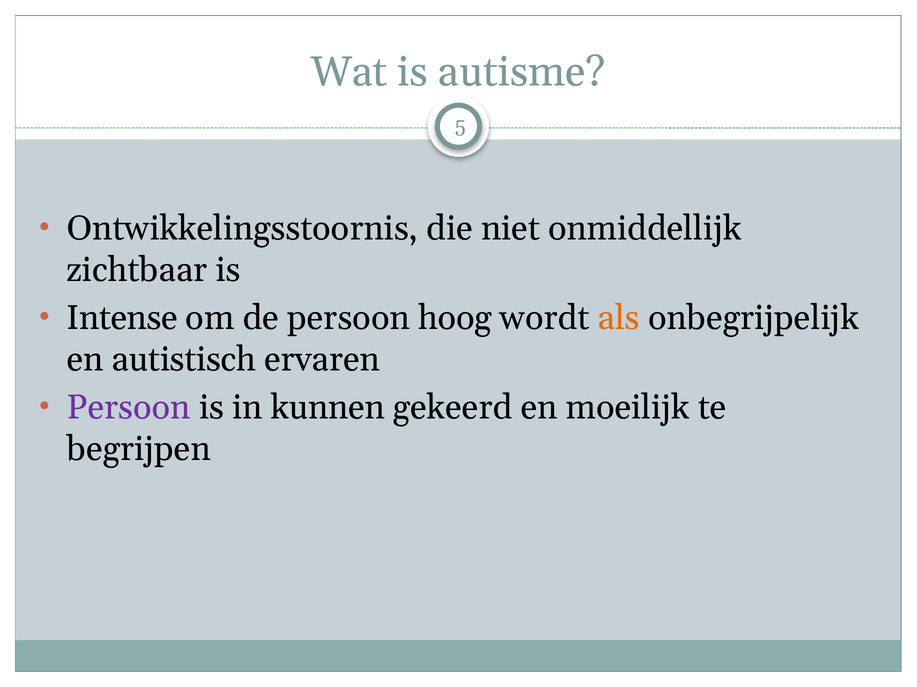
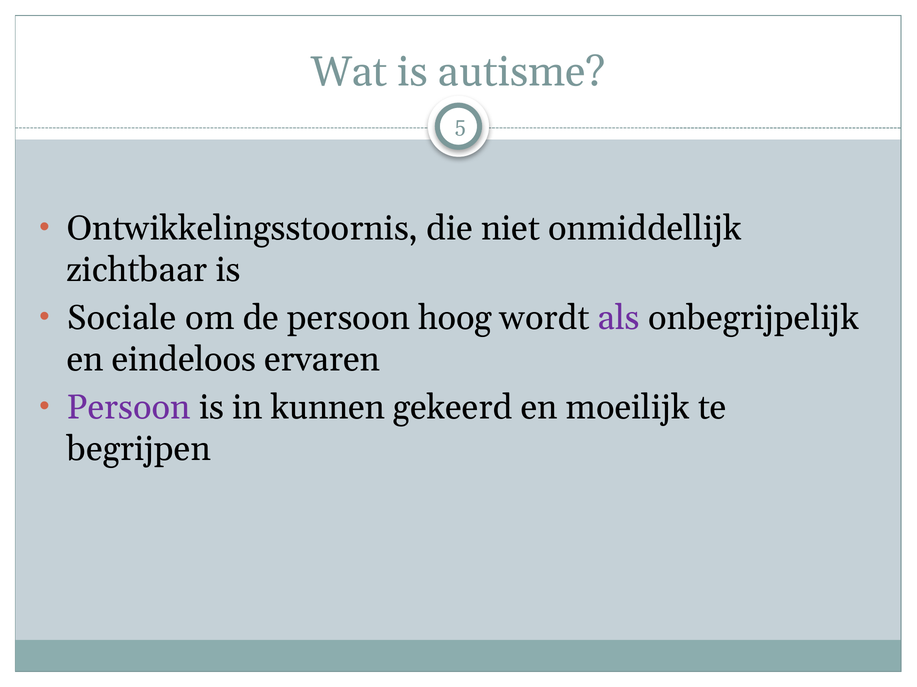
Intense: Intense -> Sociale
als colour: orange -> purple
autistisch: autistisch -> eindeloos
